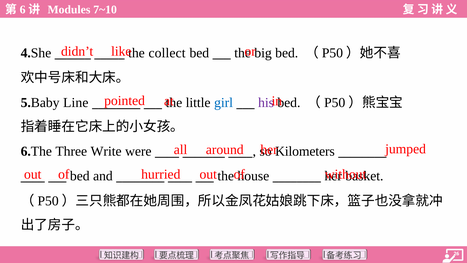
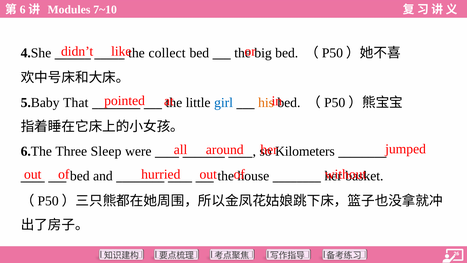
Line: Line -> That
his colour: purple -> orange
Write: Write -> Sleep
